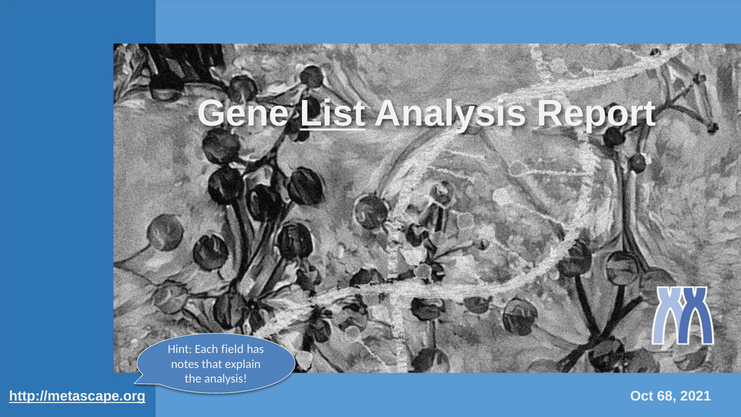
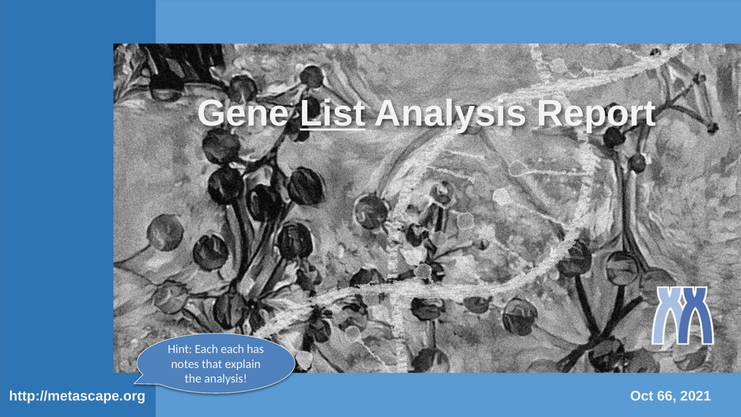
Each field: field -> each
http://metascape.org underline: present -> none
68: 68 -> 66
